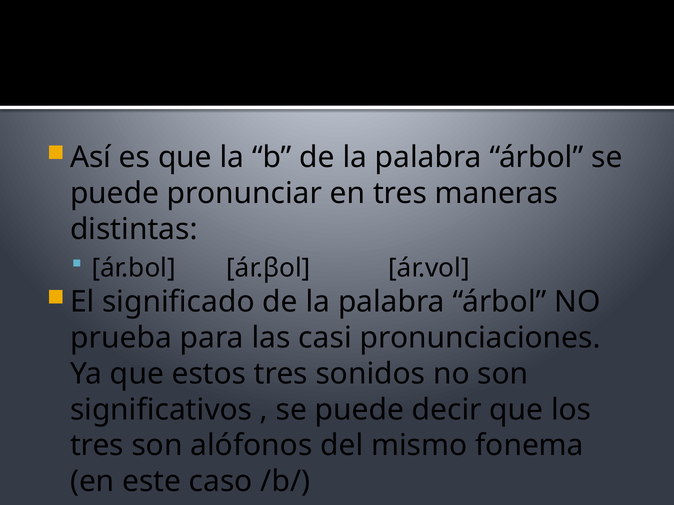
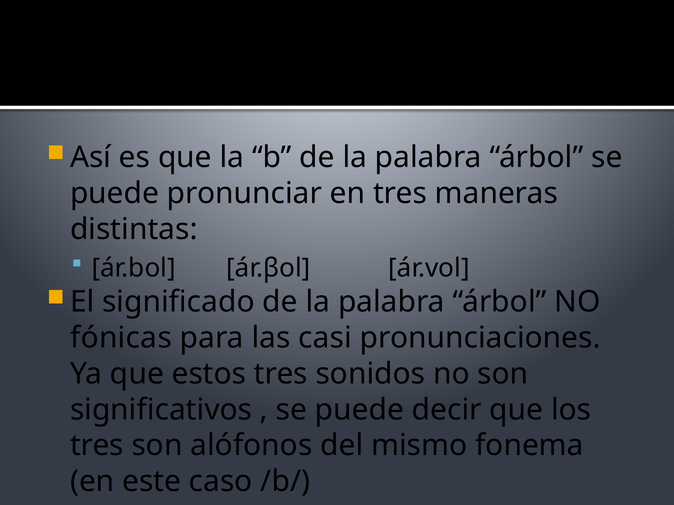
prueba: prueba -> fónicas
